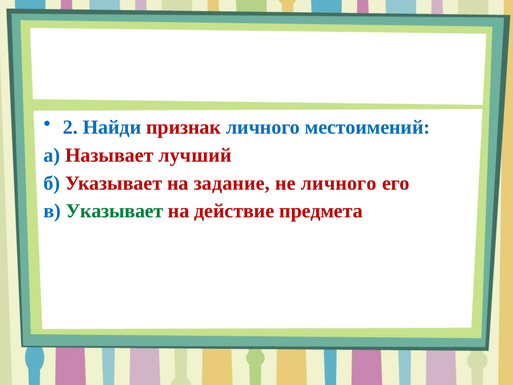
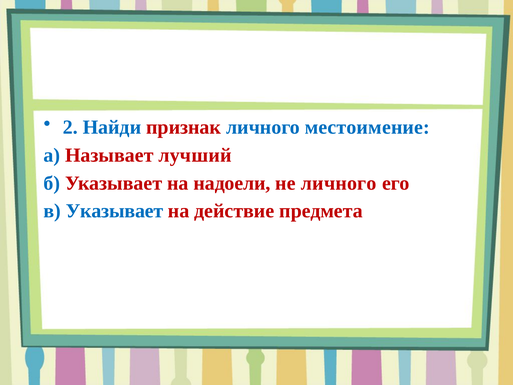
местоимений: местоимений -> местоимение
задание: задание -> надоели
Указывает at (115, 211) colour: green -> blue
